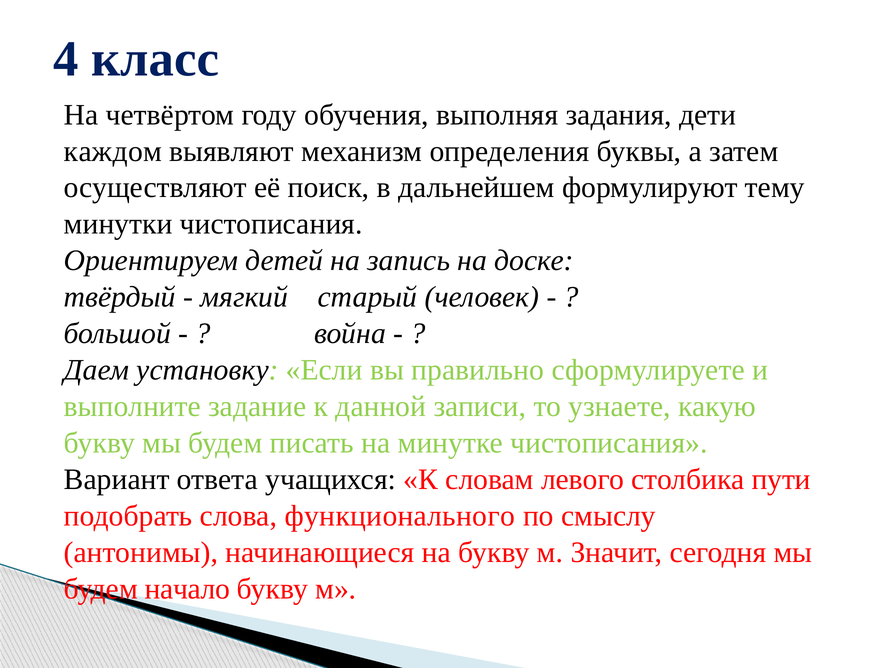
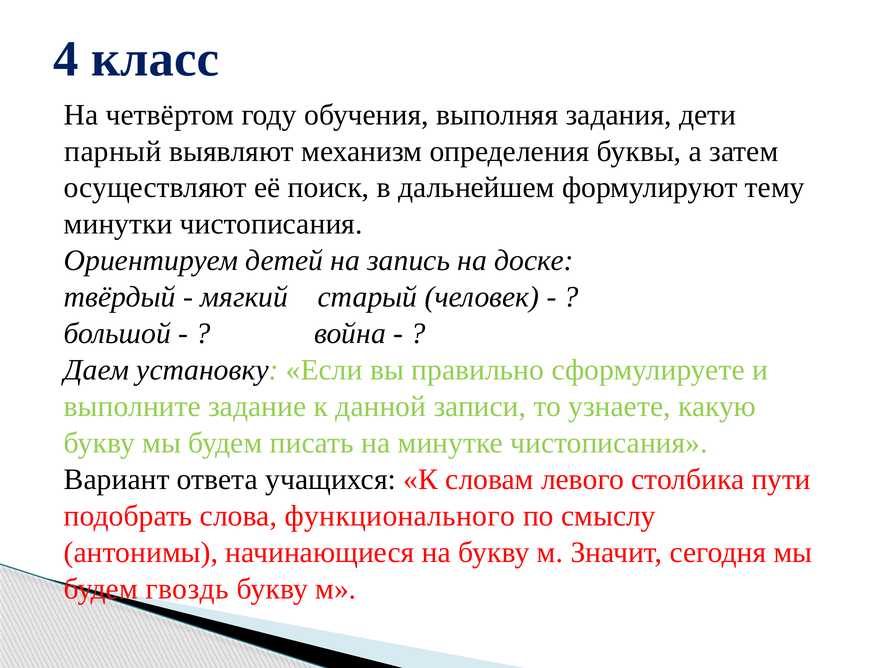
каждом: каждом -> парный
начало: начало -> гвоздь
